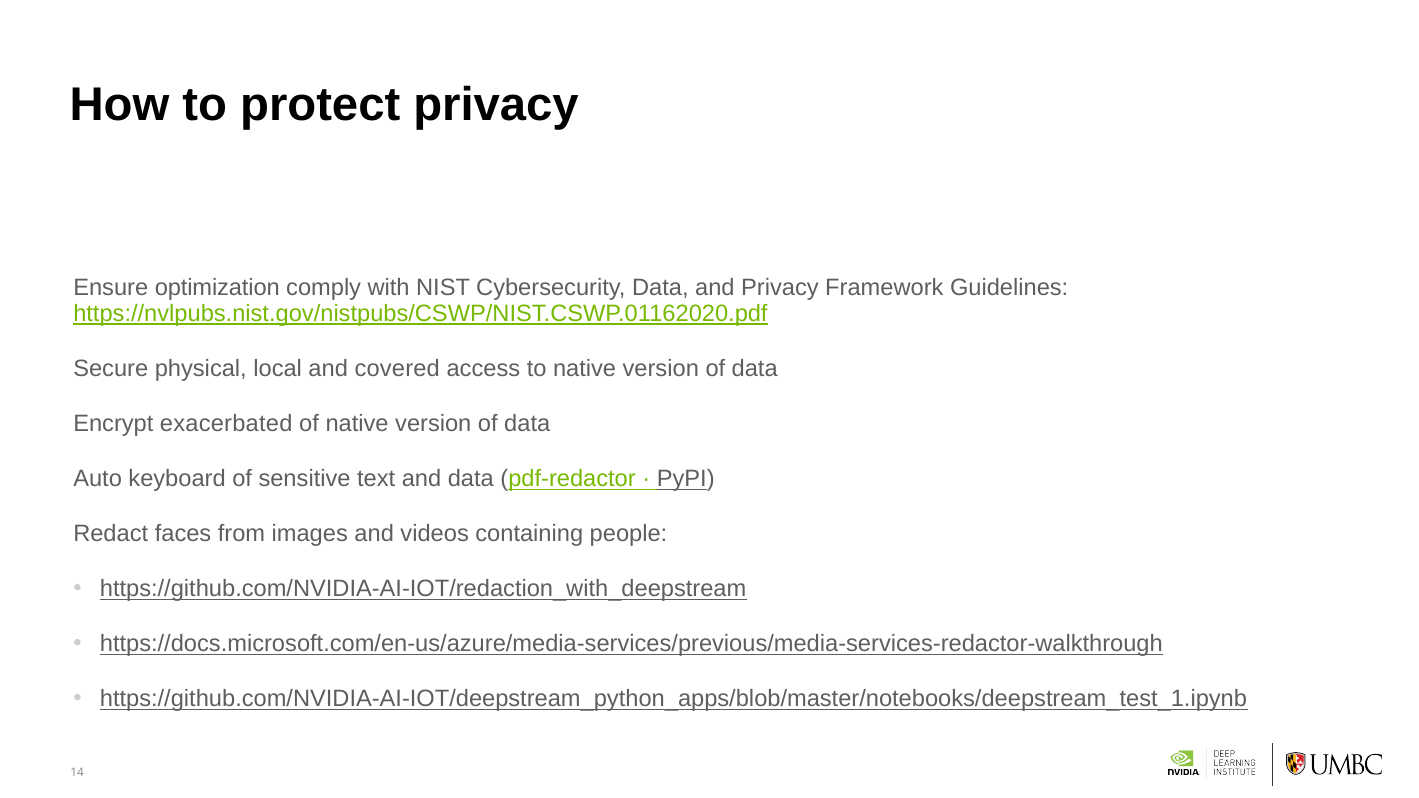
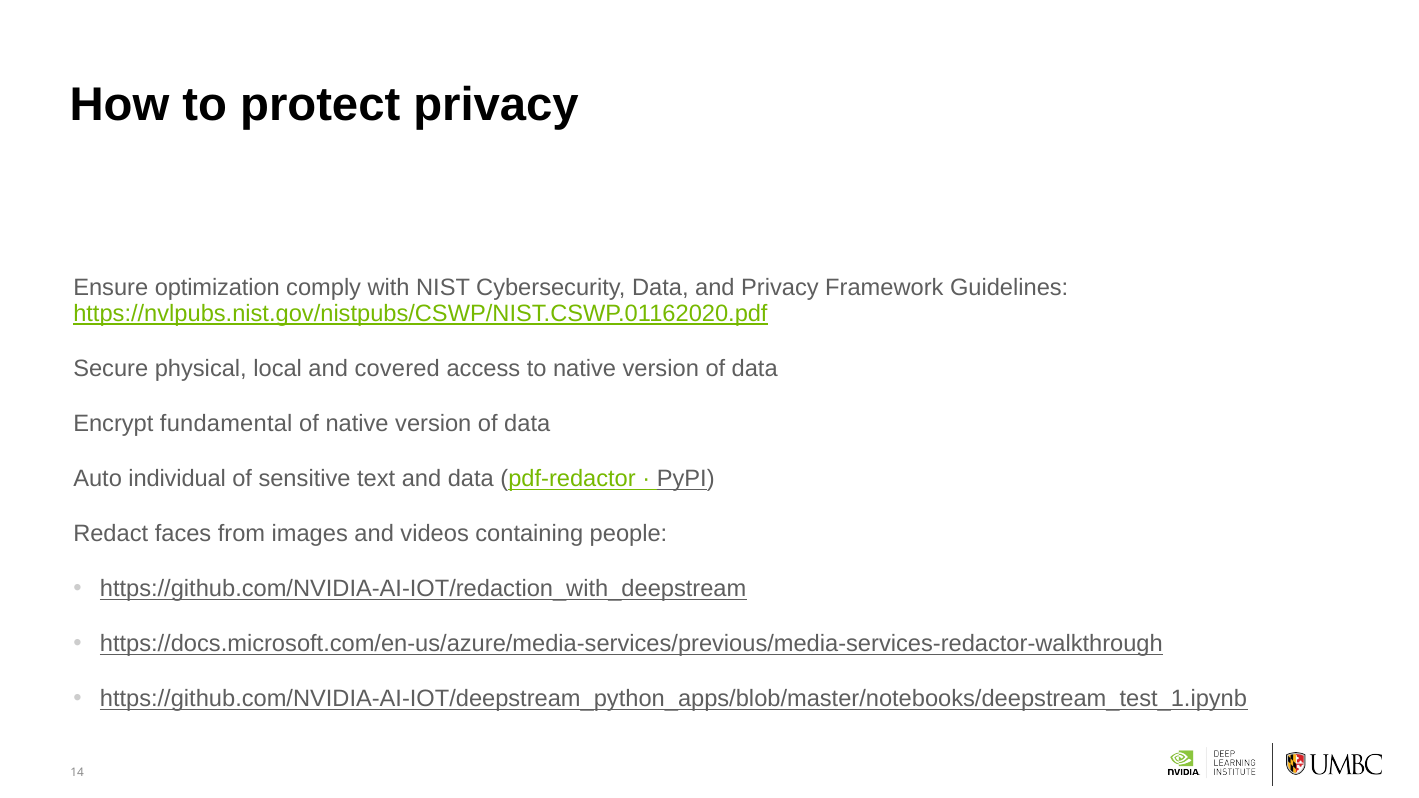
exacerbated: exacerbated -> fundamental
keyboard: keyboard -> individual
